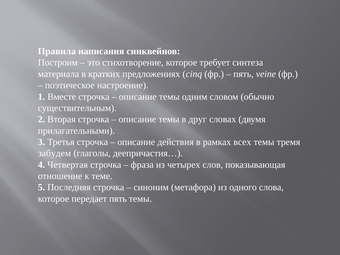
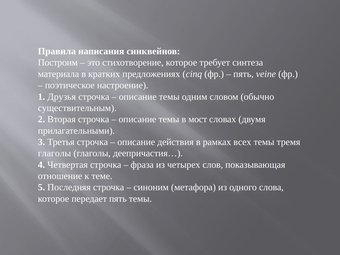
Вместе: Вместе -> Друзья
друг: друг -> мост
забудем at (54, 153): забудем -> глаголы
